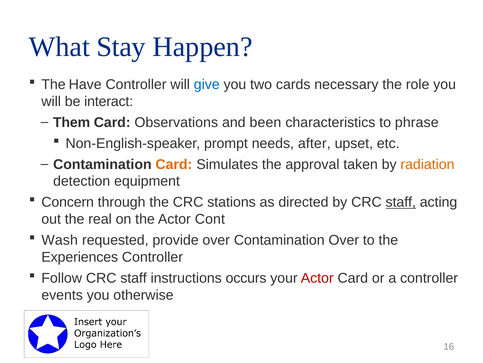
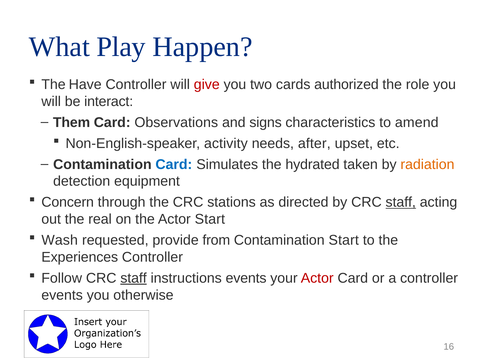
Stay: Stay -> Play
give colour: blue -> red
necessary: necessary -> authorized
been: been -> signs
phrase: phrase -> amend
prompt: prompt -> activity
Card at (174, 164) colour: orange -> blue
approval: approval -> hydrated
Actor Cont: Cont -> Start
provide over: over -> from
Contamination Over: Over -> Start
staff at (134, 278) underline: none -> present
instructions occurs: occurs -> events
